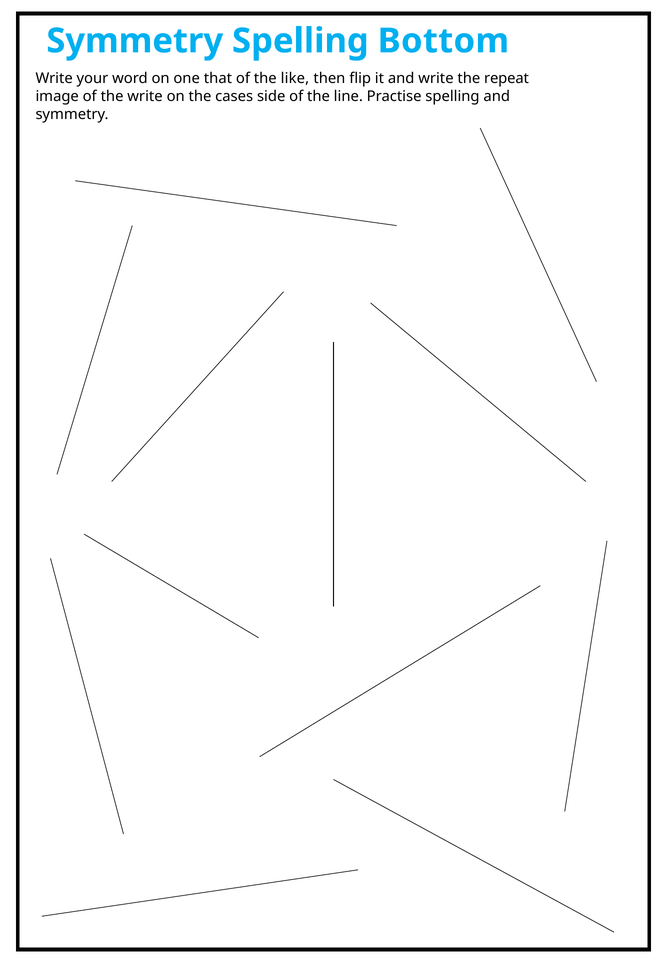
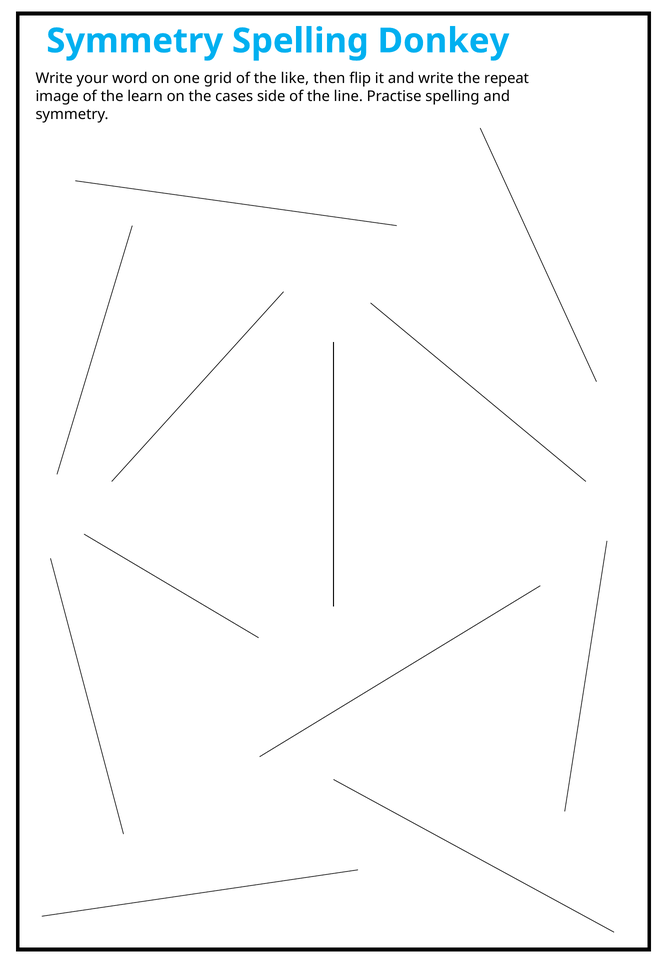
Bottom: Bottom -> Donkey
that: that -> grid
the write: write -> learn
